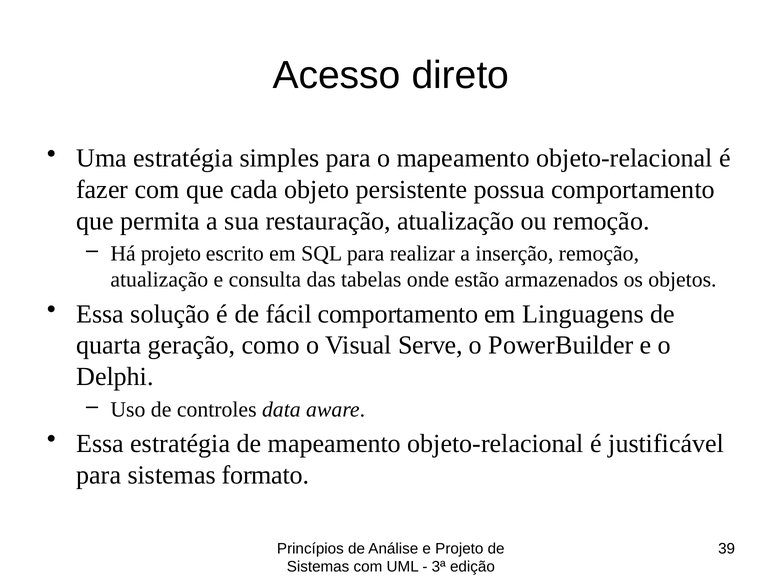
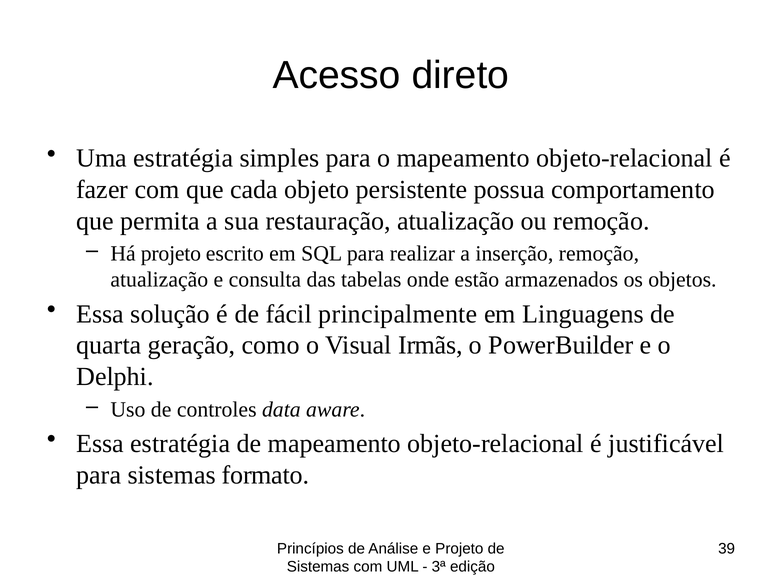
fácil comportamento: comportamento -> principalmente
Serve: Serve -> Irmãs
